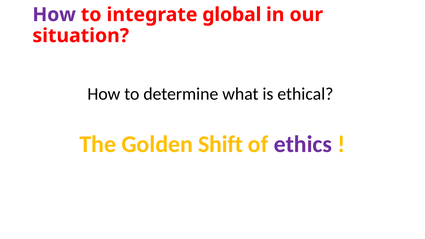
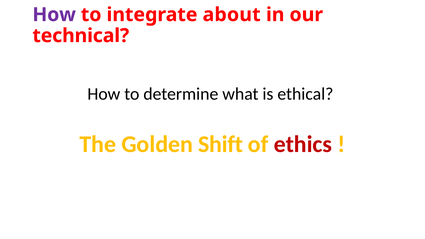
global: global -> about
situation: situation -> technical
ethics colour: purple -> red
